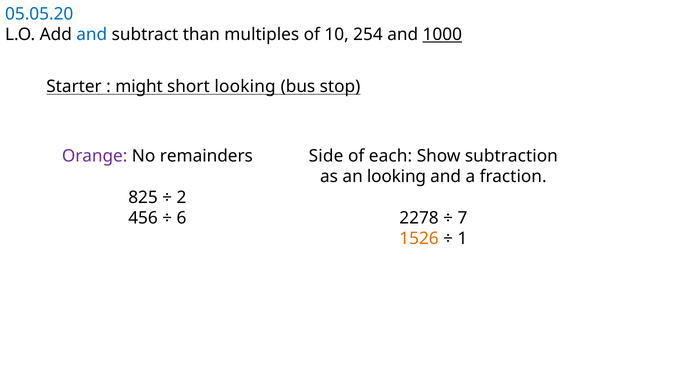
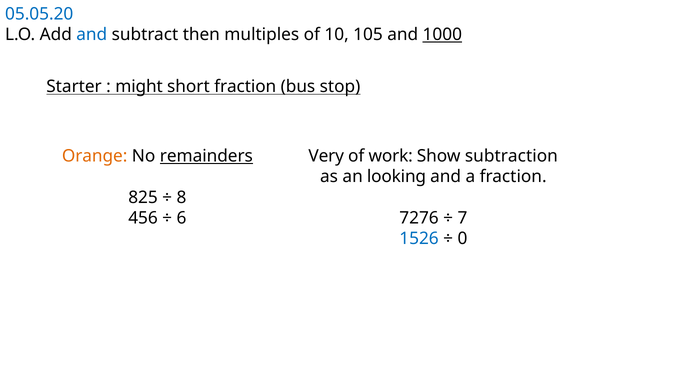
than: than -> then
254: 254 -> 105
short looking: looking -> fraction
Orange colour: purple -> orange
remainders underline: none -> present
Side: Side -> Very
each: each -> work
2: 2 -> 8
2278: 2278 -> 7276
1526 colour: orange -> blue
1: 1 -> 0
